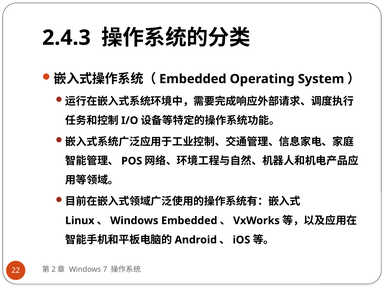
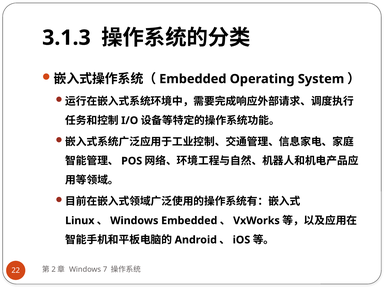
2.4.3: 2.4.3 -> 3.1.3
